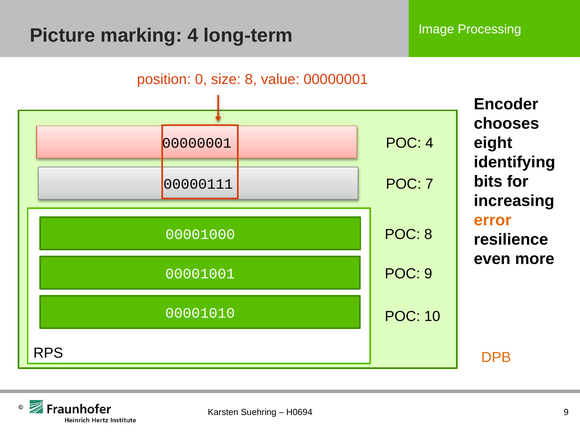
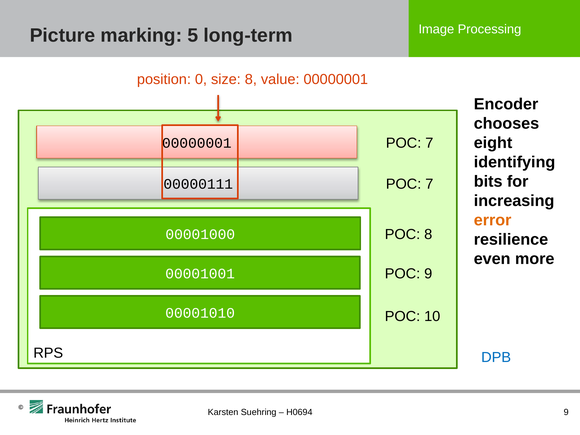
marking 4: 4 -> 5
4 at (429, 143): 4 -> 7
DPB colour: orange -> blue
